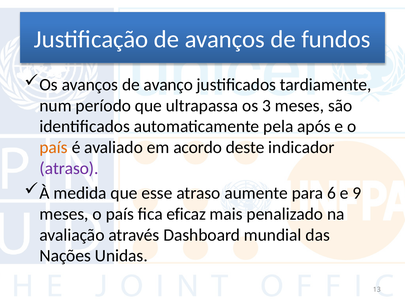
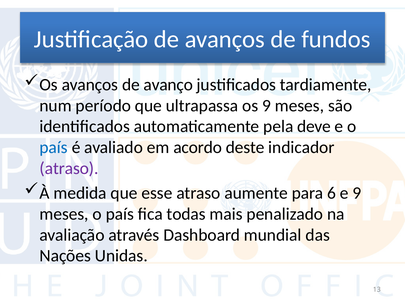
os 3: 3 -> 9
após: após -> deve
país at (54, 147) colour: orange -> blue
eficaz: eficaz -> todas
